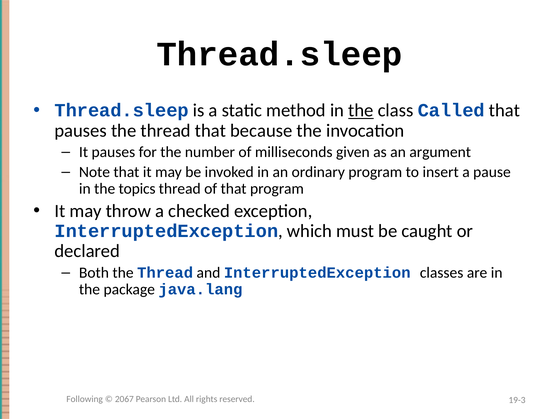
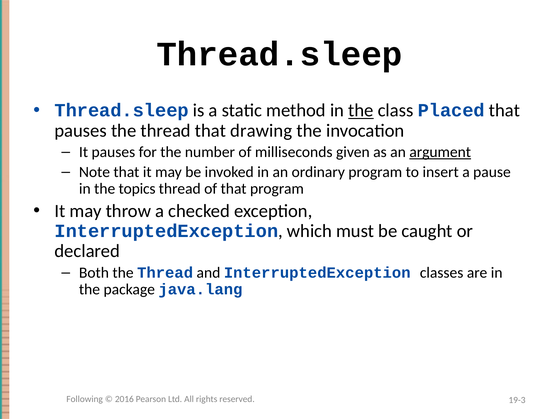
Called: Called -> Placed
because: because -> drawing
argument underline: none -> present
2067: 2067 -> 2016
